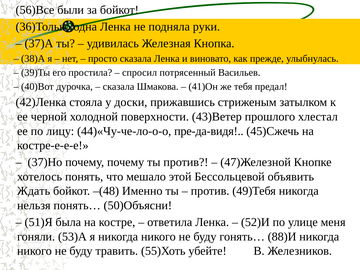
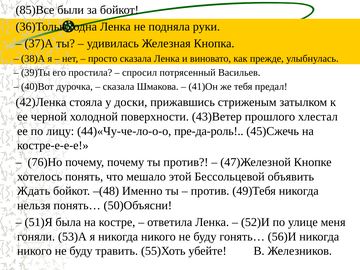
56)Все: 56)Все -> 85)Все
пре-да-видя: пре-да-видя -> пре-да-роль
37)Но: 37)Но -> 76)Но
88)И: 88)И -> 56)И
